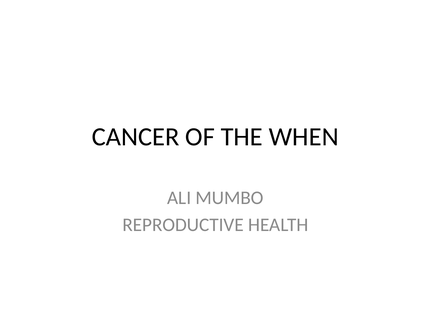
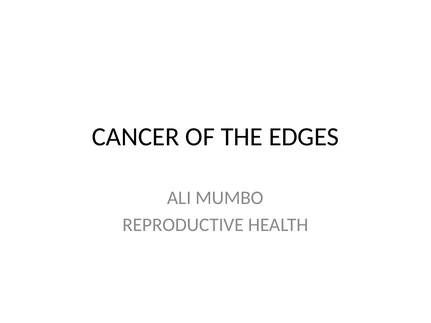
WHEN: WHEN -> EDGES
